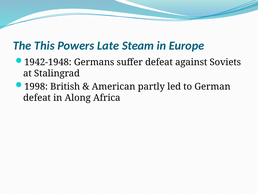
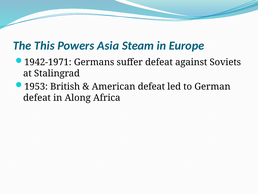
Late: Late -> Asia
1942-1948: 1942-1948 -> 1942-1971
1998: 1998 -> 1953
American partly: partly -> defeat
